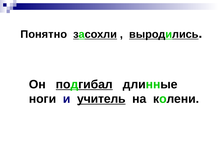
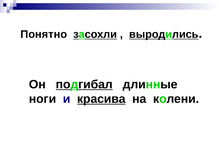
учитель: учитель -> красива
